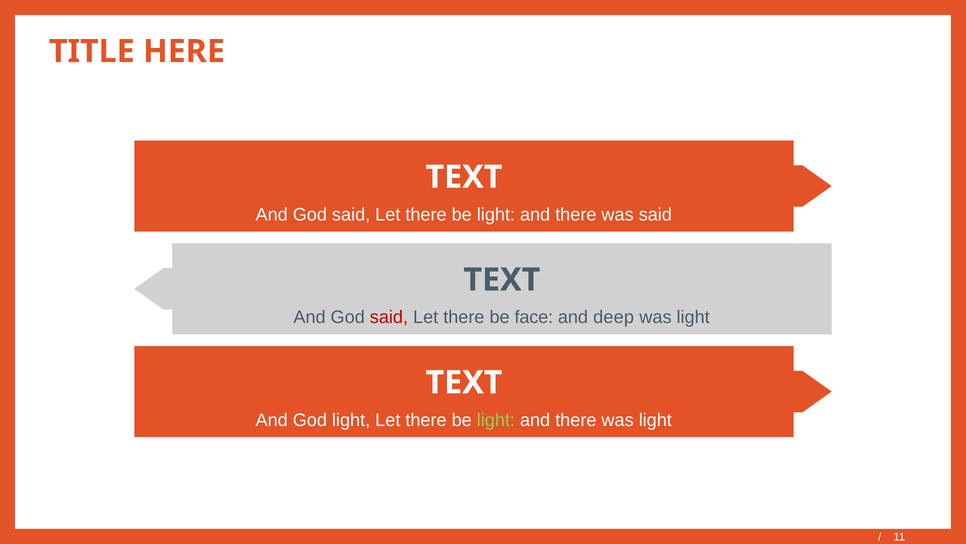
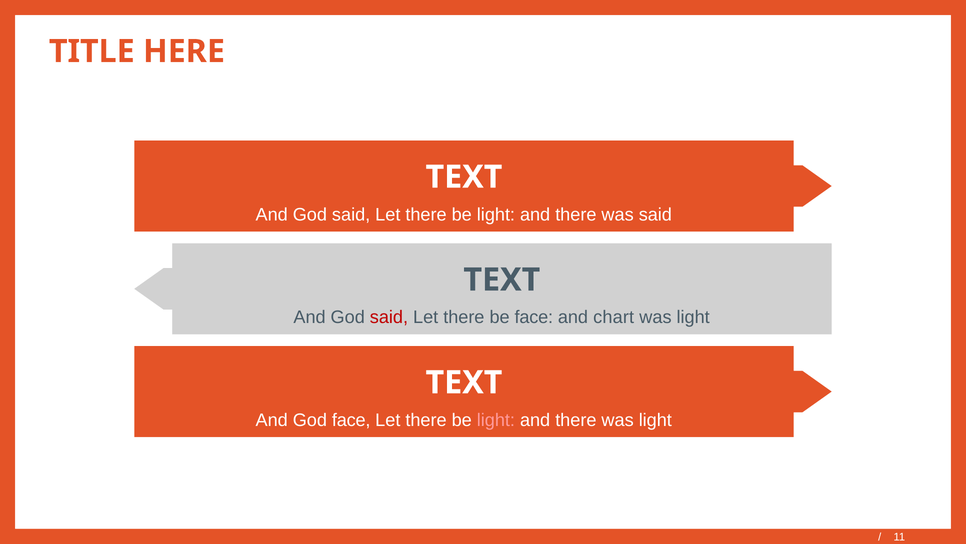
deep: deep -> chart
God light: light -> face
light at (496, 420) colour: light green -> pink
